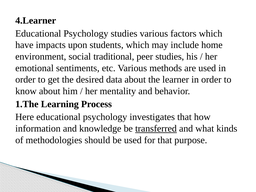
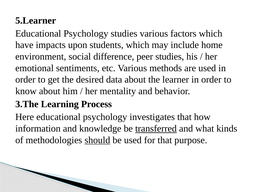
4.Learner: 4.Learner -> 5.Learner
traditional: traditional -> difference
1.The: 1.The -> 3.The
should underline: none -> present
